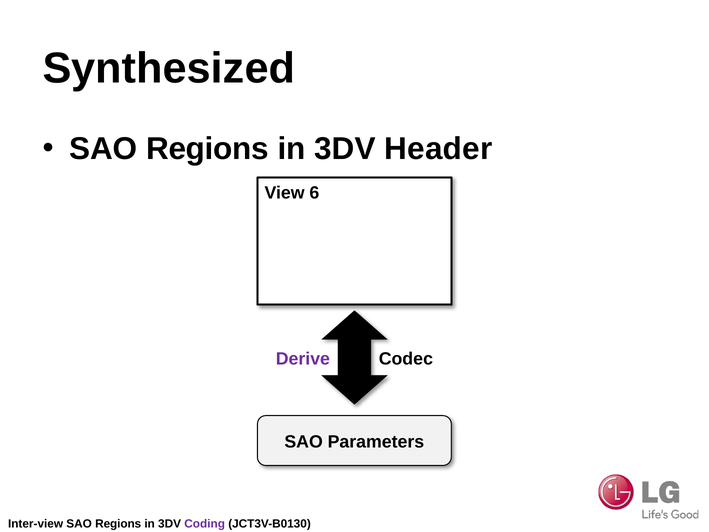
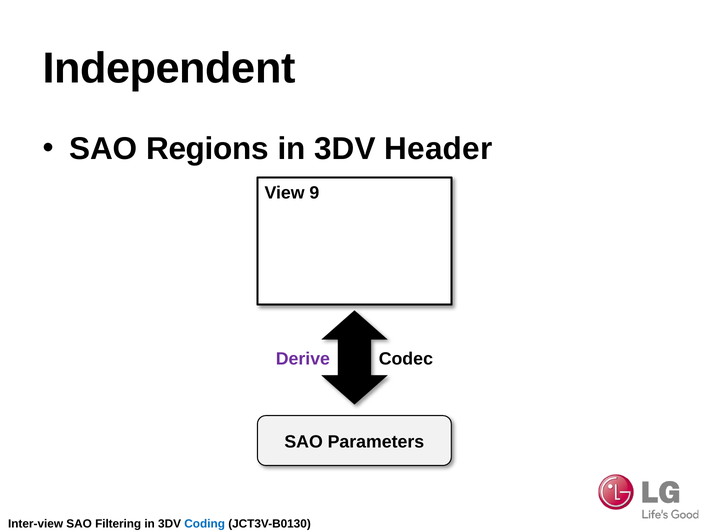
Synthesized: Synthesized -> Independent
6: 6 -> 9
Regions at (118, 524): Regions -> Filtering
Coding colour: purple -> blue
